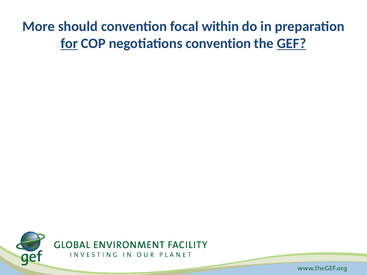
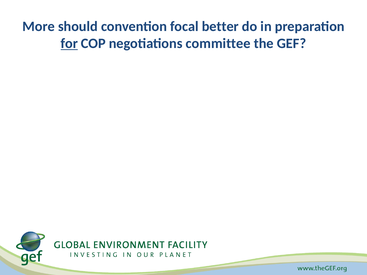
within: within -> better
negotiations convention: convention -> committee
GEF underline: present -> none
